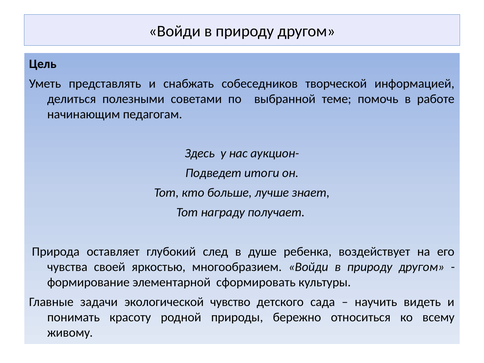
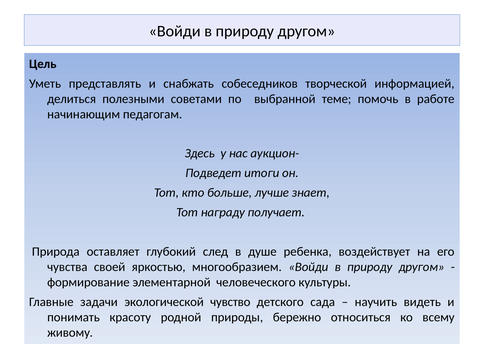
сформировать: сформировать -> человеческого
